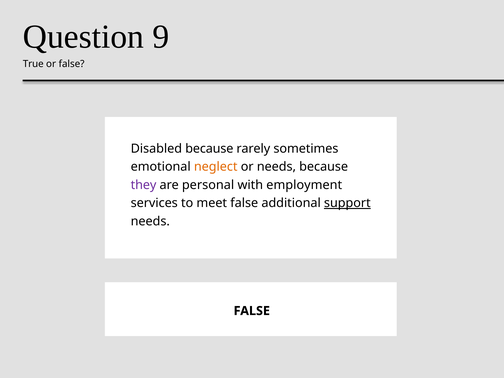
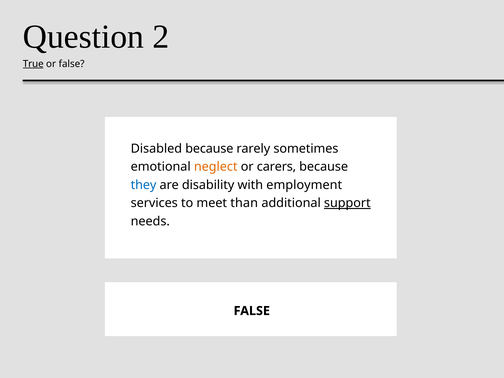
9: 9 -> 2
True underline: none -> present
or needs: needs -> carers
they colour: purple -> blue
personal: personal -> disability
meet false: false -> than
